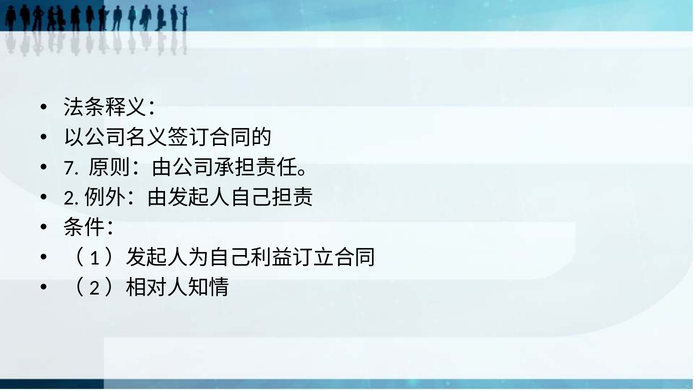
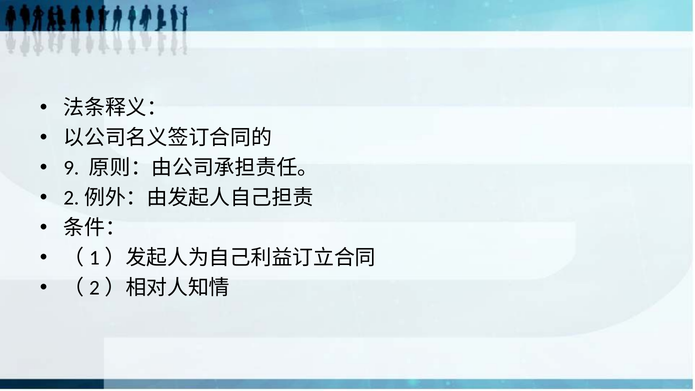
7: 7 -> 9
